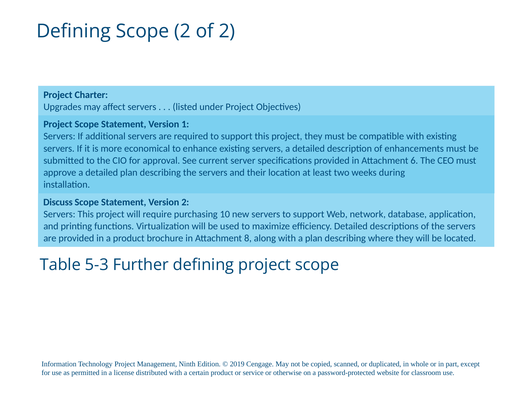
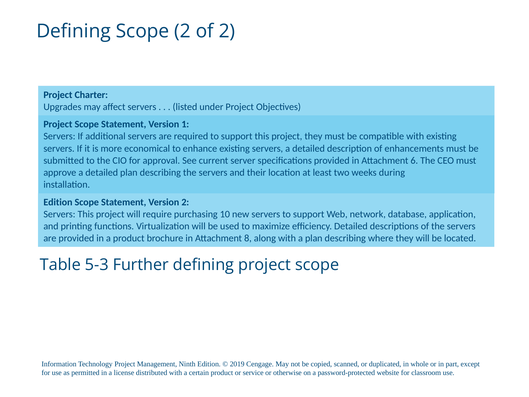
Discuss at (58, 202): Discuss -> Edition
